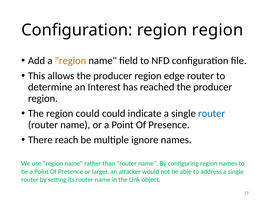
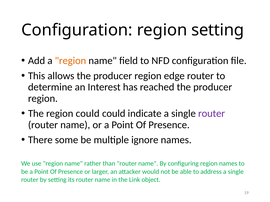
region region: region -> setting
router at (212, 114) colour: blue -> purple
reach: reach -> some
